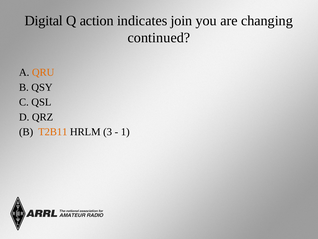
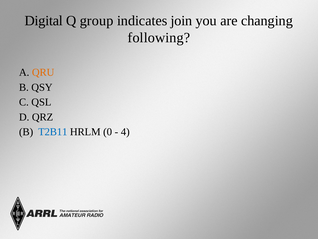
action: action -> group
continued: continued -> following
T2B11 colour: orange -> blue
3: 3 -> 0
1: 1 -> 4
